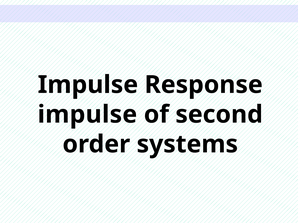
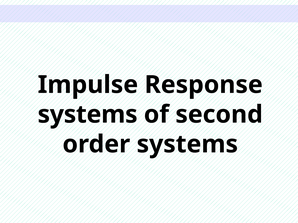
impulse at (87, 115): impulse -> systems
